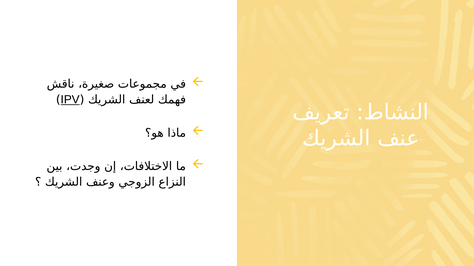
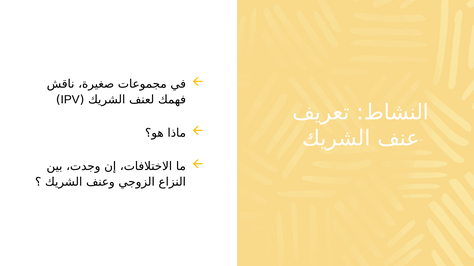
IPV underline: present -> none
